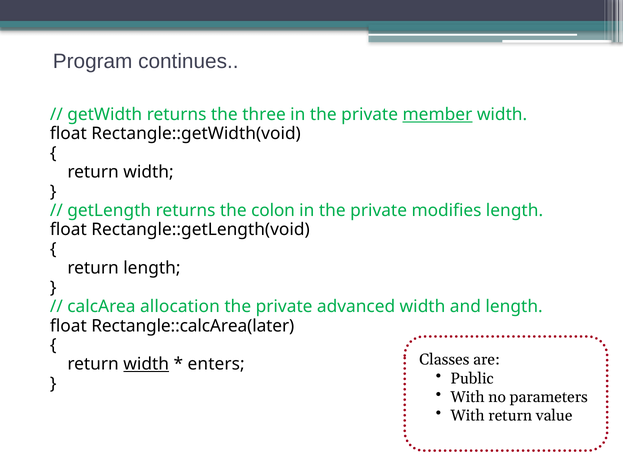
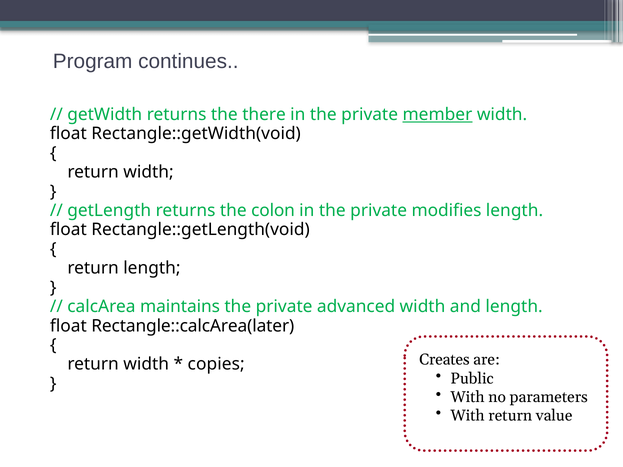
three: three -> there
allocation: allocation -> maintains
Classes: Classes -> Creates
width at (146, 364) underline: present -> none
enters: enters -> copies
